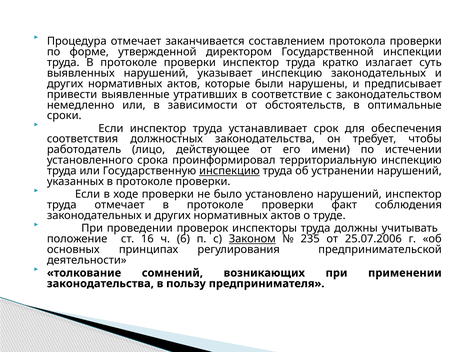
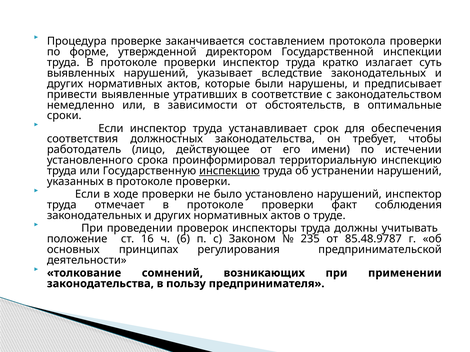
Процедура отмечает: отмечает -> проверке
указывает инспекцию: инспекцию -> вследствие
Законом underline: present -> none
25.07.2006: 25.07.2006 -> 85.48.9787
